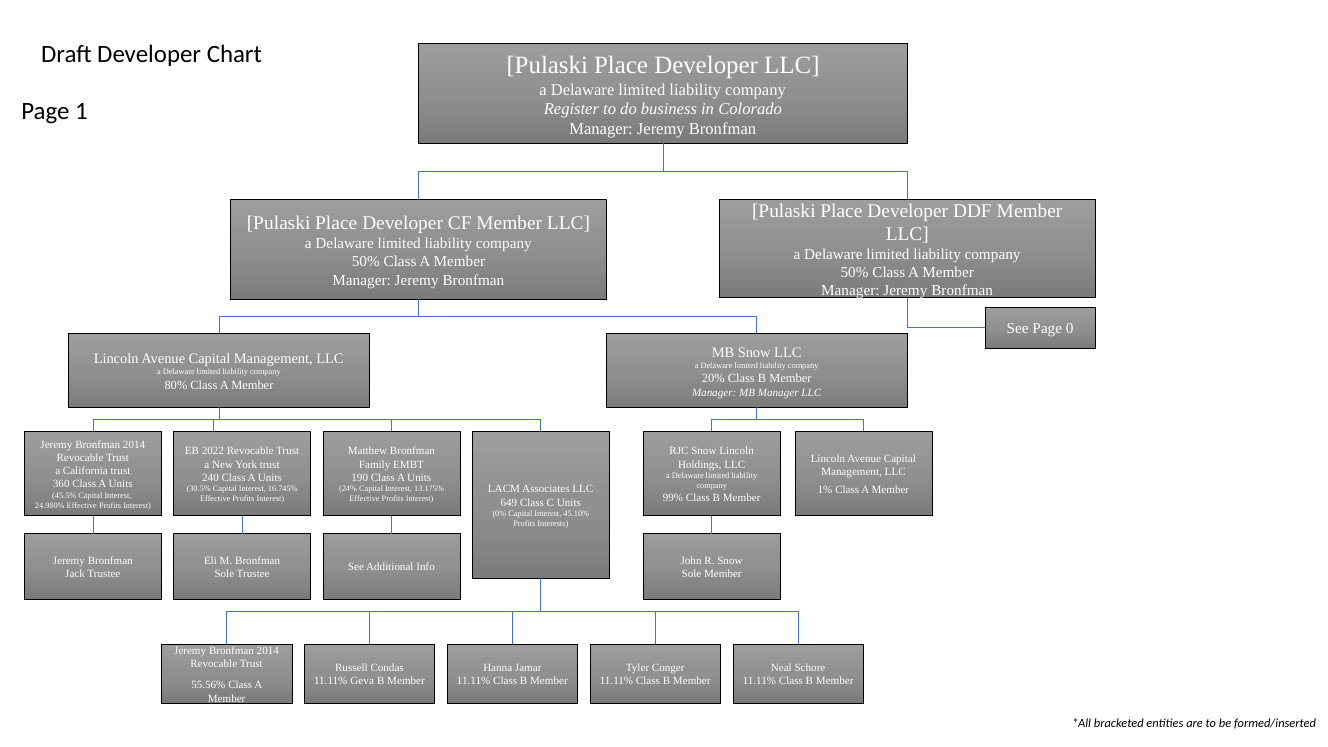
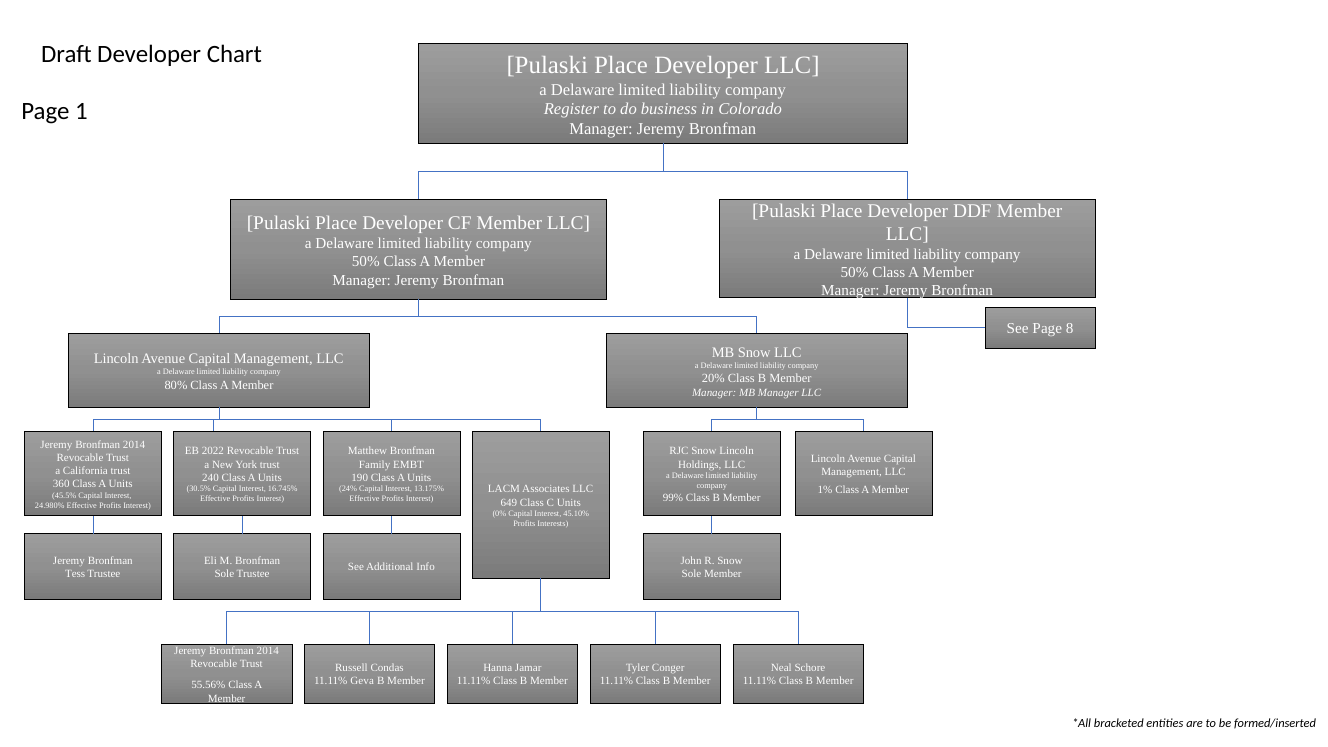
0: 0 -> 8
Jack: Jack -> Tess
